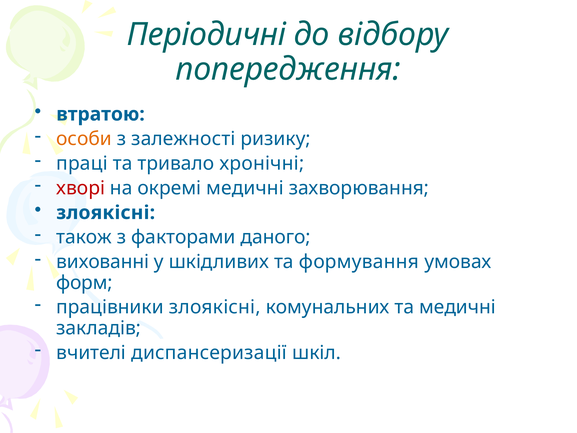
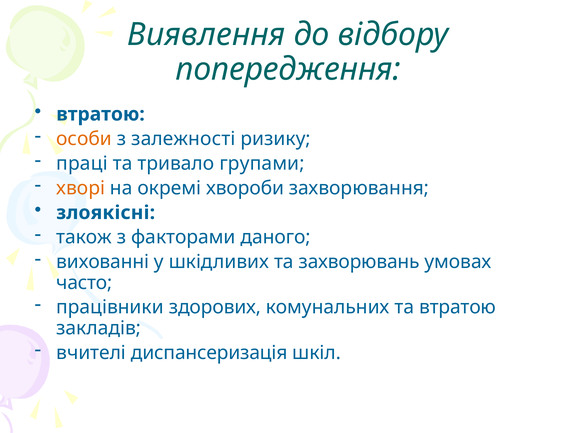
Періодичні: Періодичні -> Виявлення
хронічні: хронічні -> групами
хворі colour: red -> orange
окремі медичні: медичні -> хвороби
формування: формування -> захворювань
форм: форм -> часто
працівники злоякісні: злоякісні -> здорових
та медичні: медичні -> втратою
диспансеризації: диспансеризації -> диспансеризація
